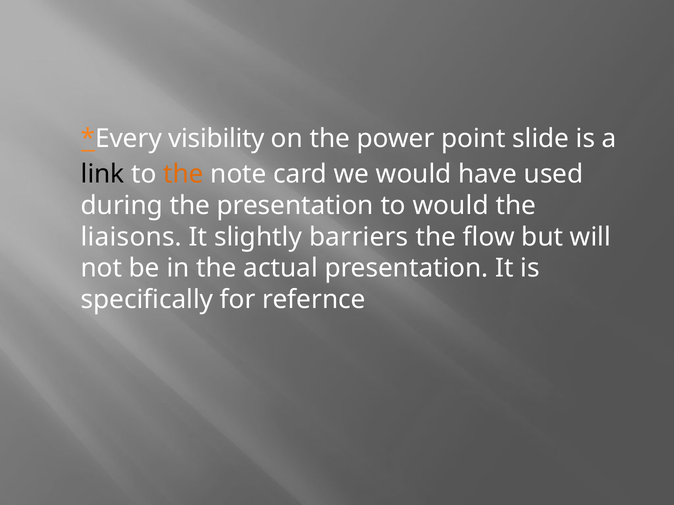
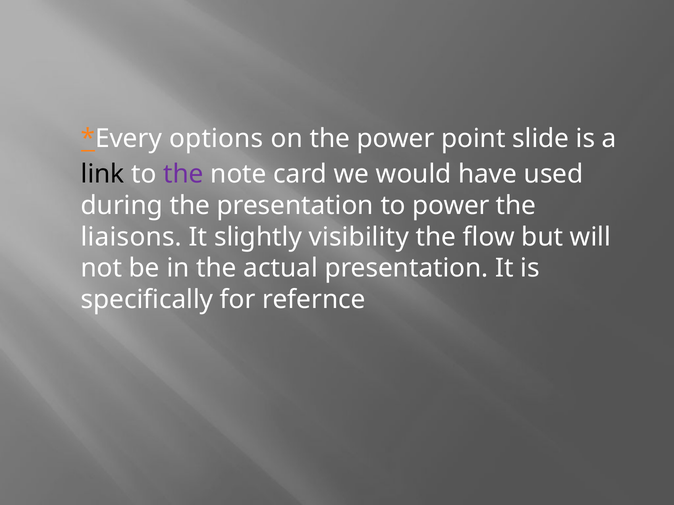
visibility: visibility -> options
the at (183, 174) colour: orange -> purple
to would: would -> power
barriers: barriers -> visibility
